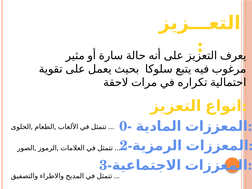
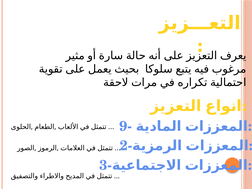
0-: 0- -> 9-
